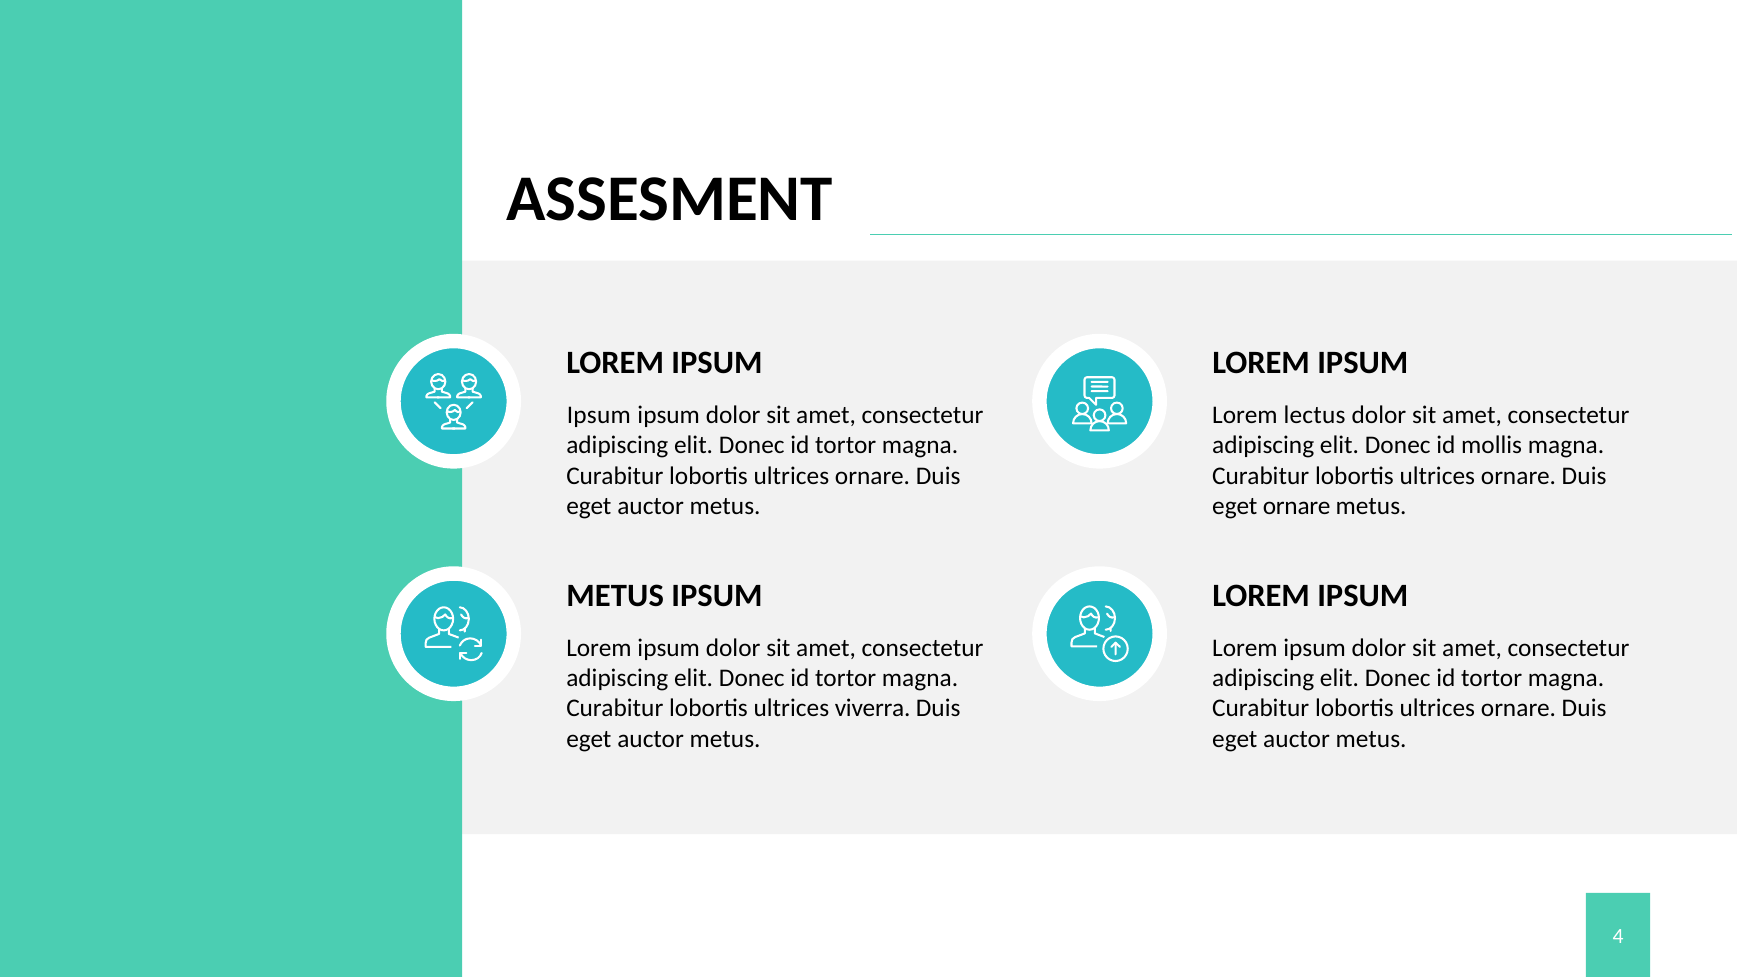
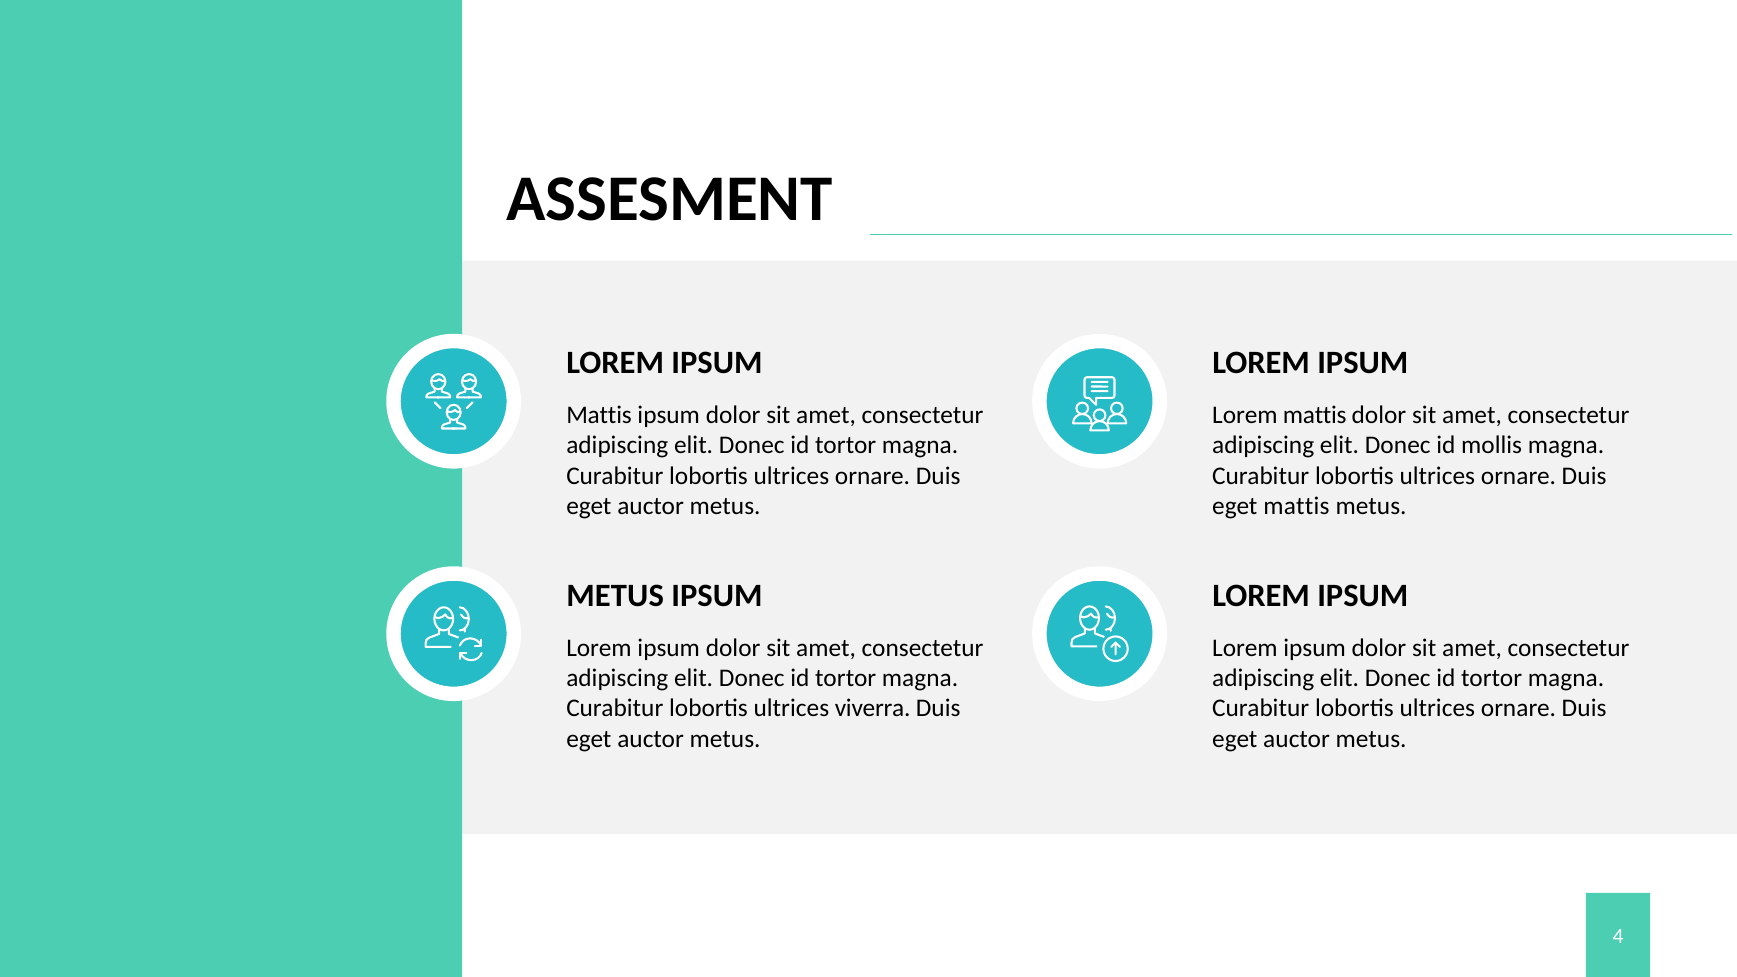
Ipsum at (599, 415): Ipsum -> Mattis
Lorem lectus: lectus -> mattis
eget ornare: ornare -> mattis
